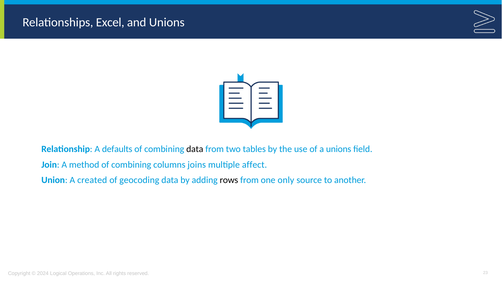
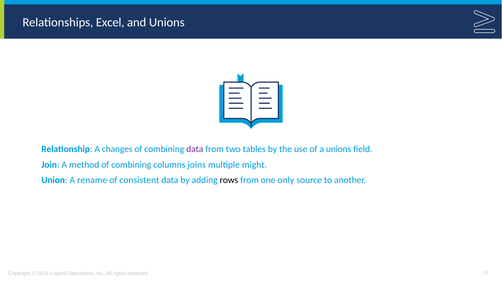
defaults: defaults -> changes
data at (195, 149) colour: black -> purple
affect: affect -> might
created: created -> rename
geocoding: geocoding -> consistent
